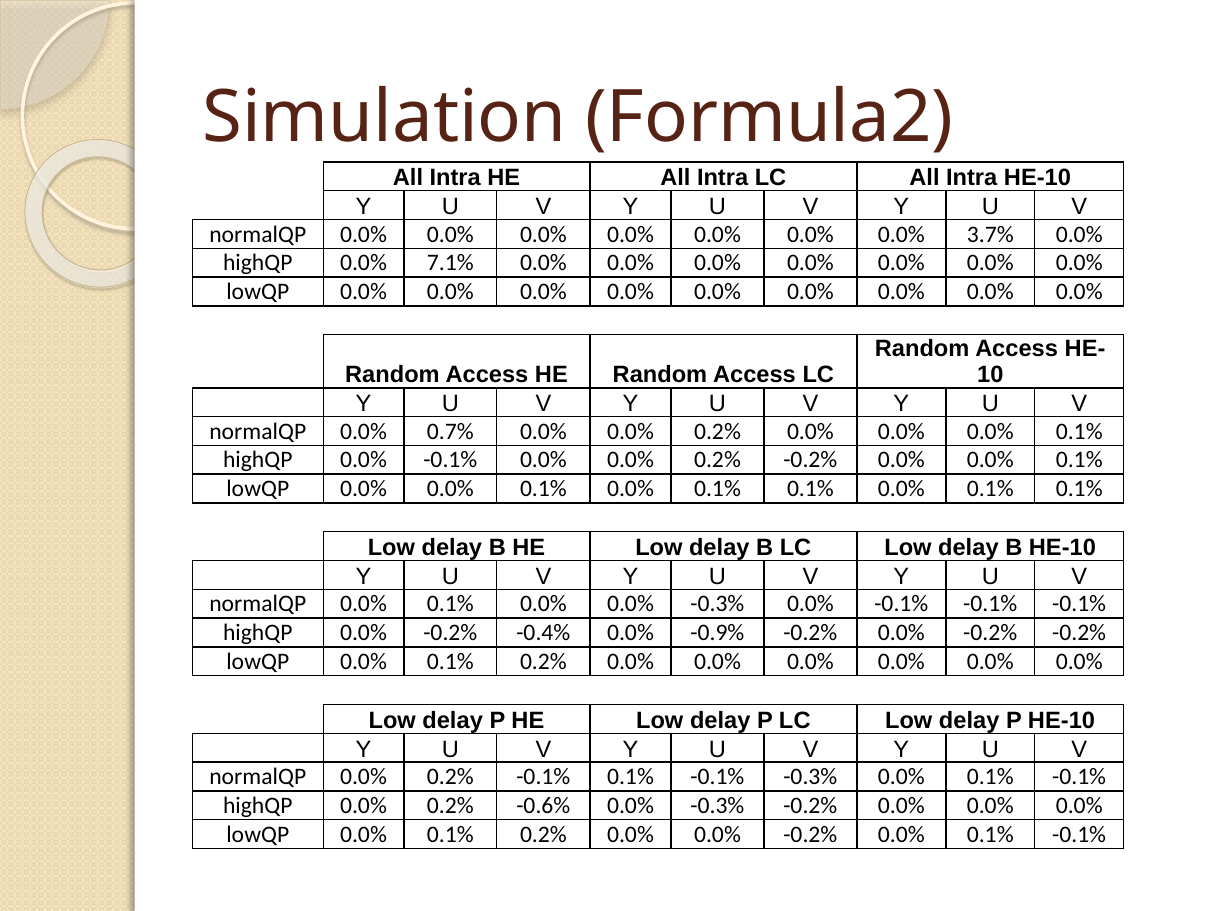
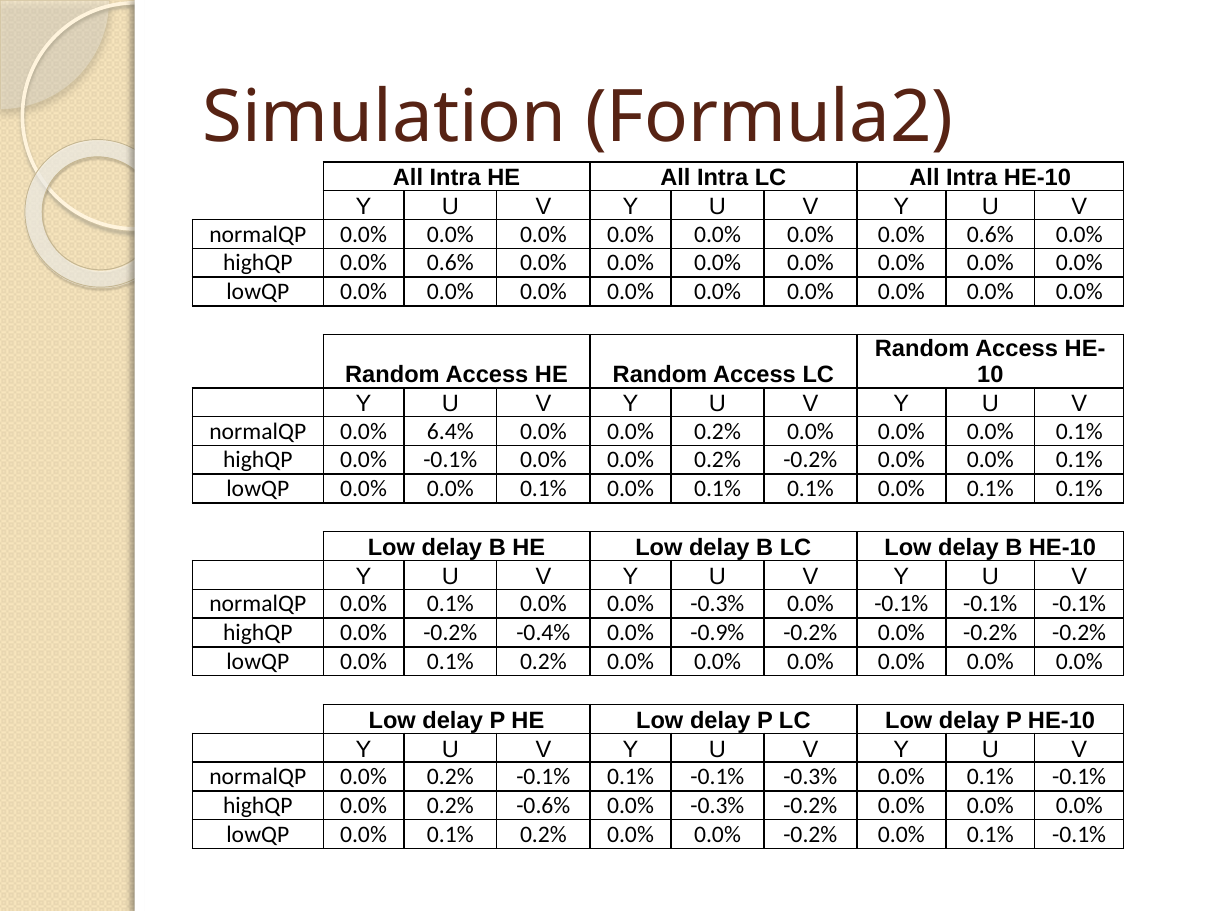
0.0% 0.0% 3.7%: 3.7% -> 0.6%
highQP 0.0% 7.1%: 7.1% -> 0.6%
0.7%: 0.7% -> 6.4%
